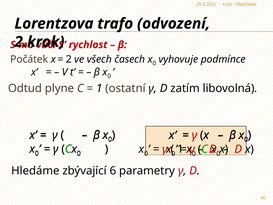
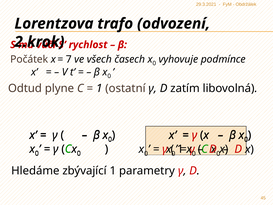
2: 2 -> 7
zbývající 6: 6 -> 1
